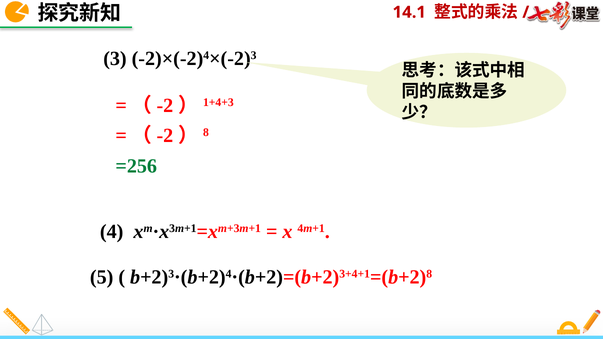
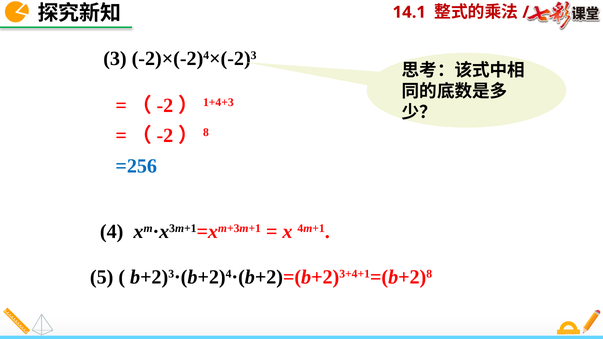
=256 colour: green -> blue
